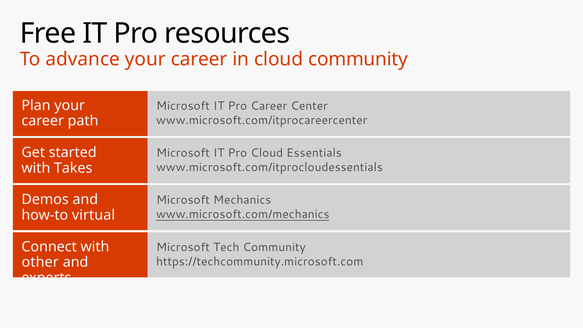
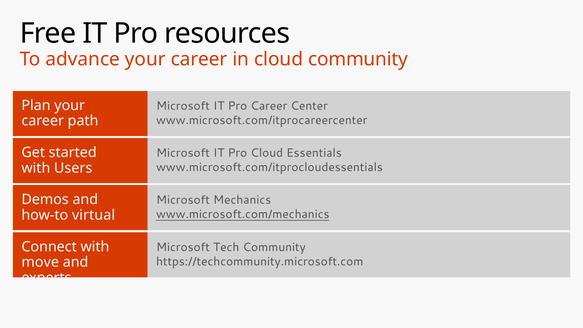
Takes: Takes -> Users
other: other -> move
